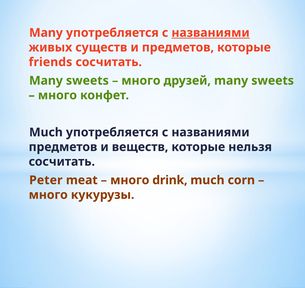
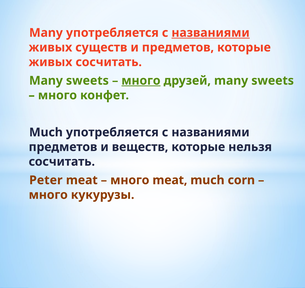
friends at (50, 62): friends -> живых
много at (141, 81) underline: none -> present
много drink: drink -> meat
